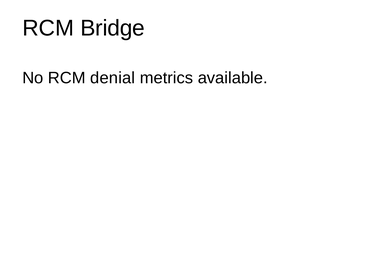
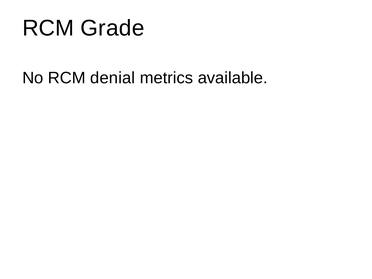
Bridge: Bridge -> Grade
